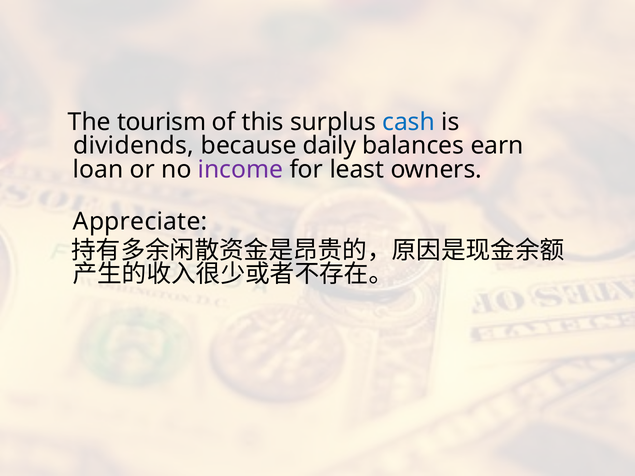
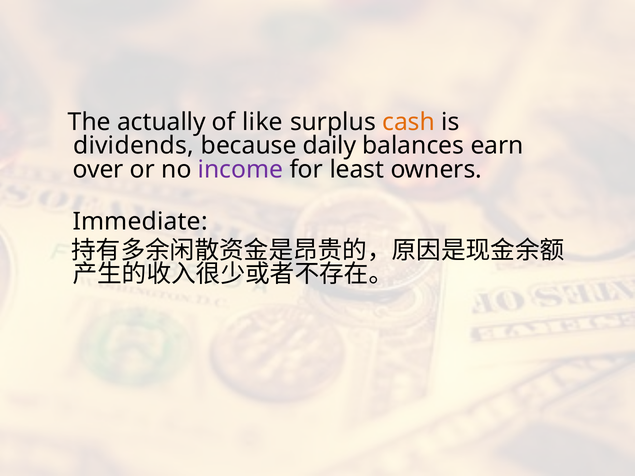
tourism: tourism -> actually
this: this -> like
cash colour: blue -> orange
loan: loan -> over
Appreciate: Appreciate -> Immediate
